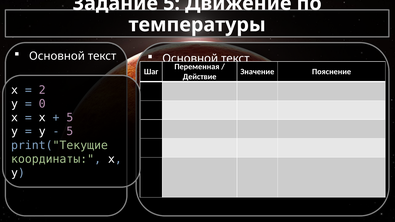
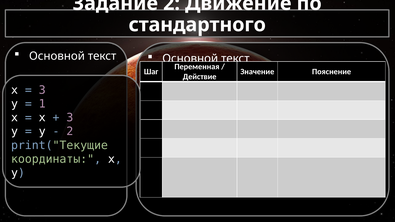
Задание 5: 5 -> 2
температуры: температуры -> стандартного
2 at (42, 90): 2 -> 3
0: 0 -> 1
5 at (70, 118): 5 -> 3
5 at (70, 132): 5 -> 2
